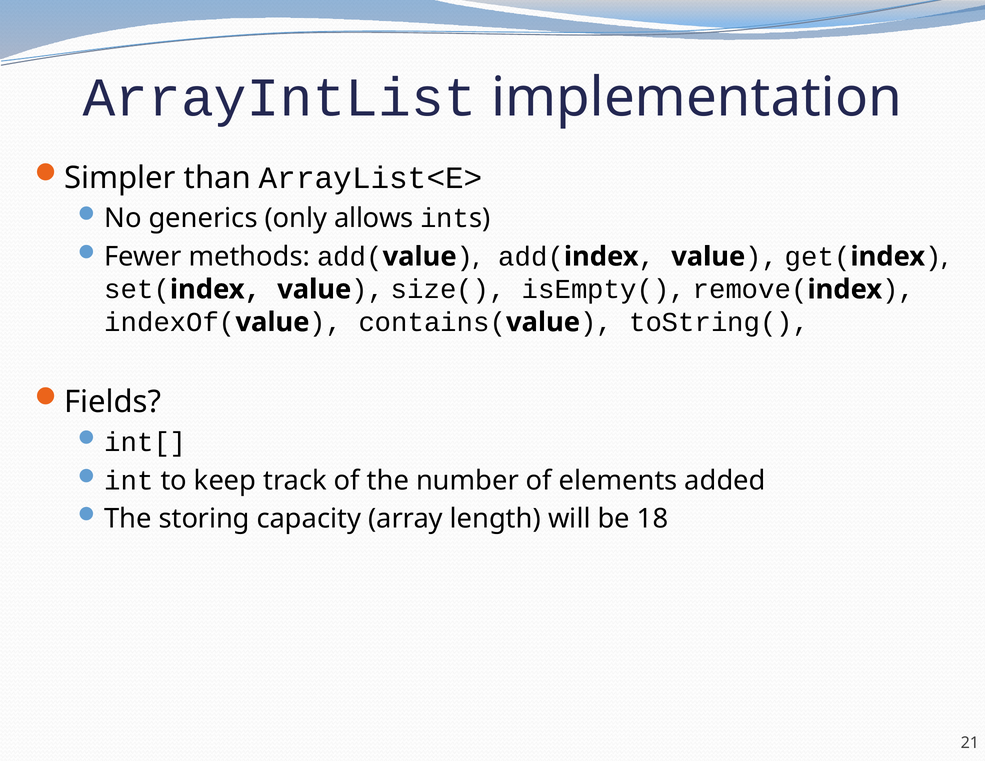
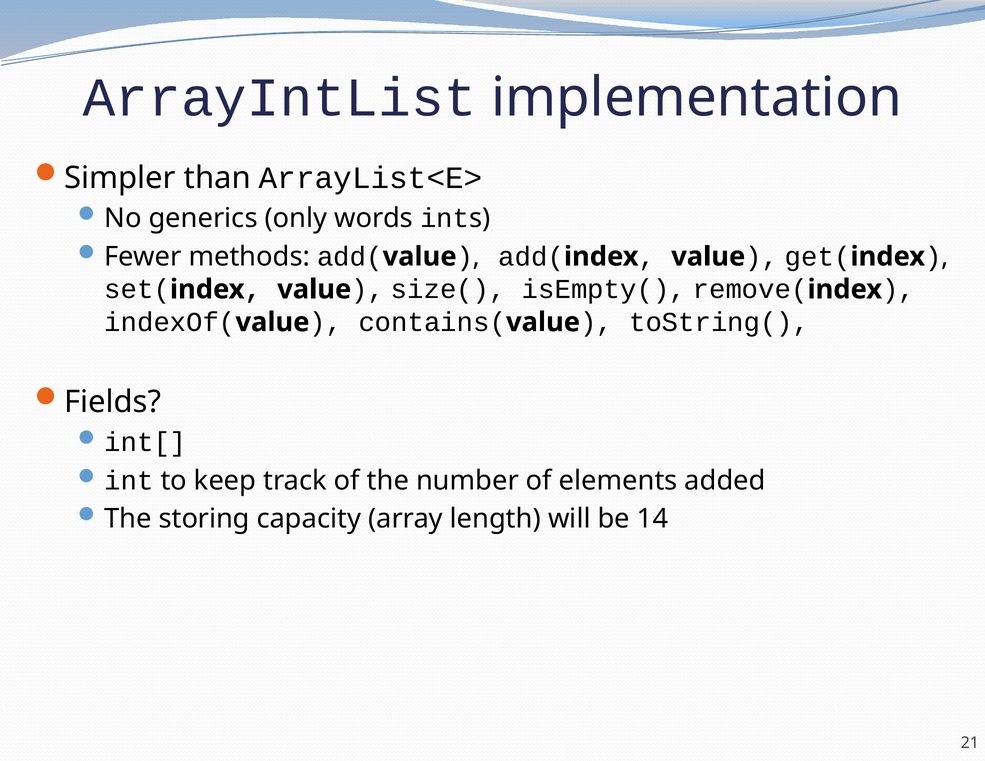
allows: allows -> words
18: 18 -> 14
